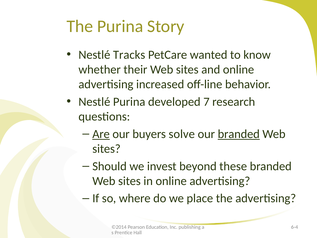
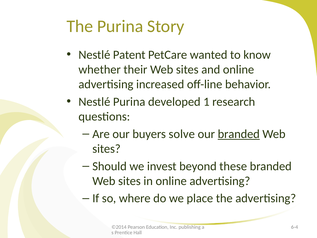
Tracks: Tracks -> Patent
7: 7 -> 1
Are underline: present -> none
